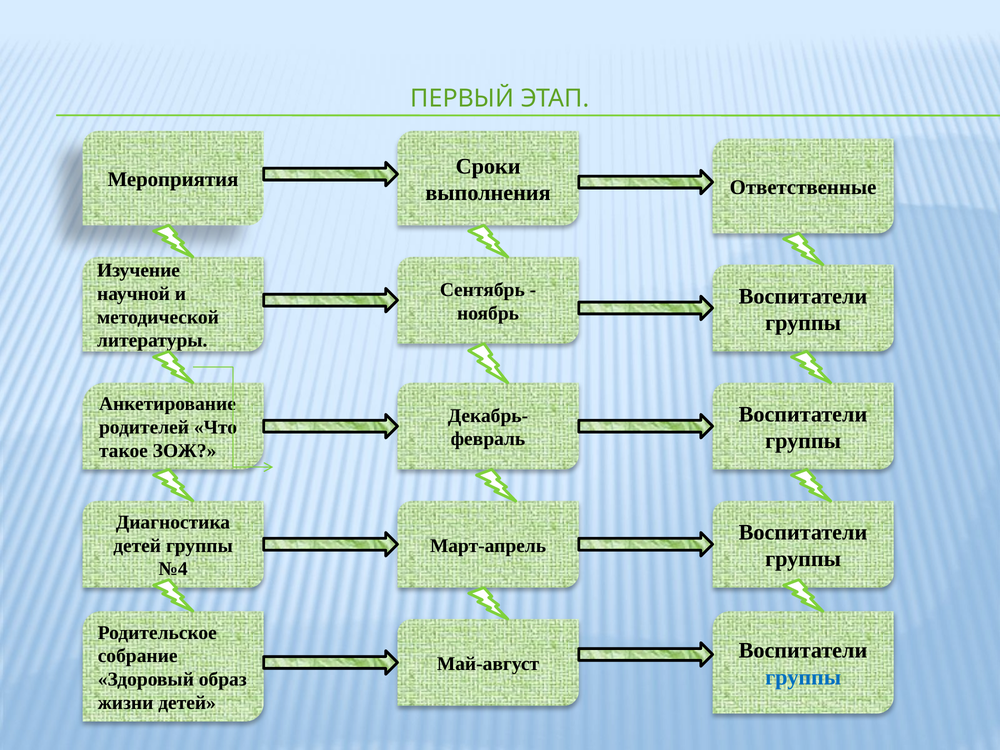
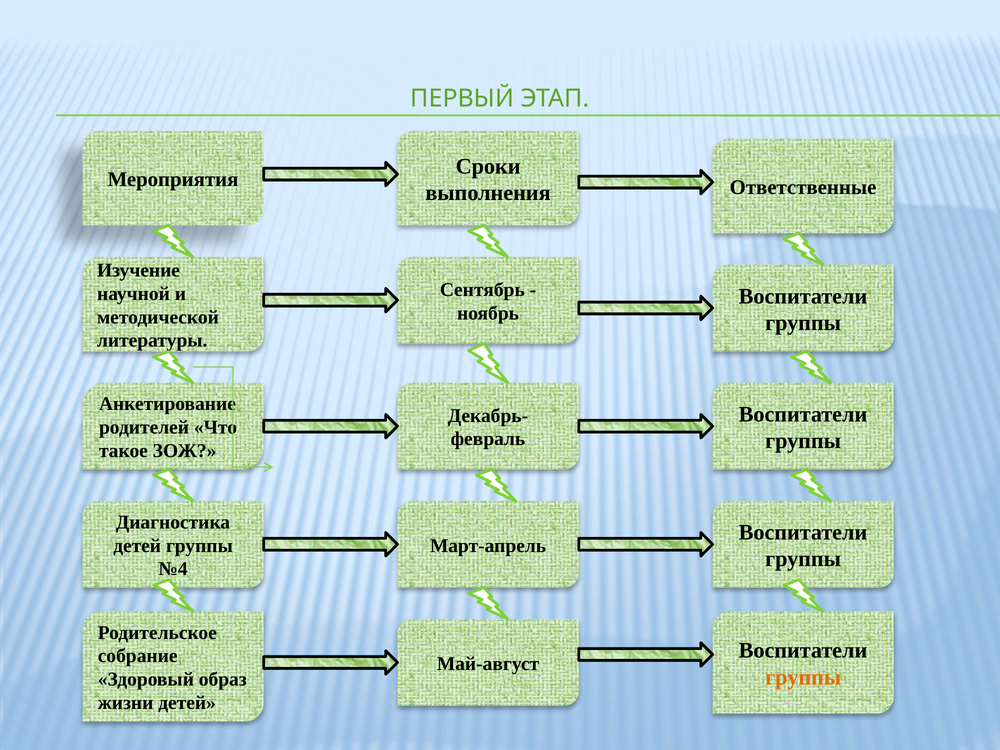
группы at (803, 677) colour: blue -> orange
